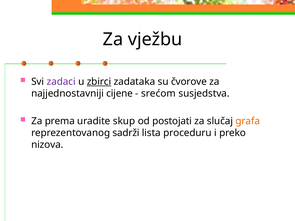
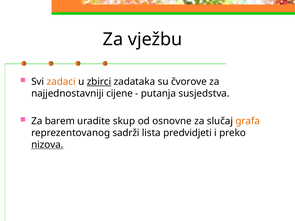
zadaci colour: purple -> orange
srećom: srećom -> putanja
prema: prema -> barem
postojati: postojati -> osnovne
proceduru: proceduru -> predvidjeti
nizova underline: none -> present
